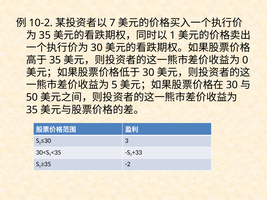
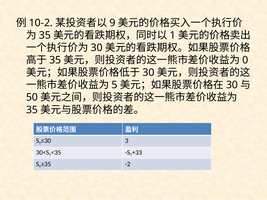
7: 7 -> 9
